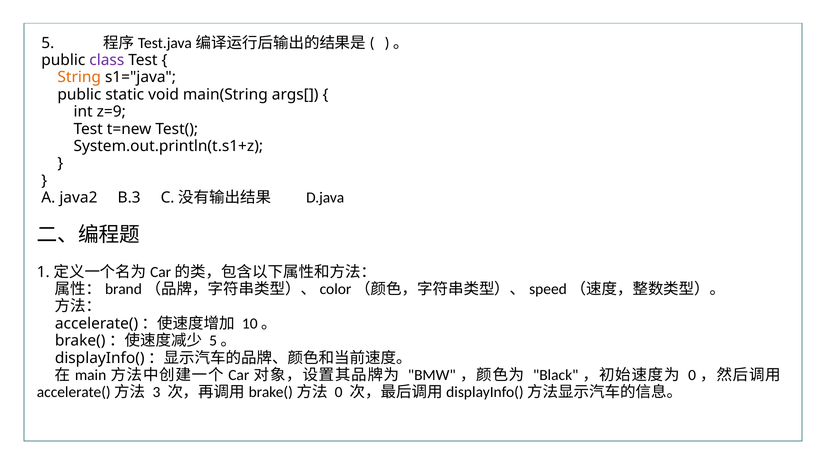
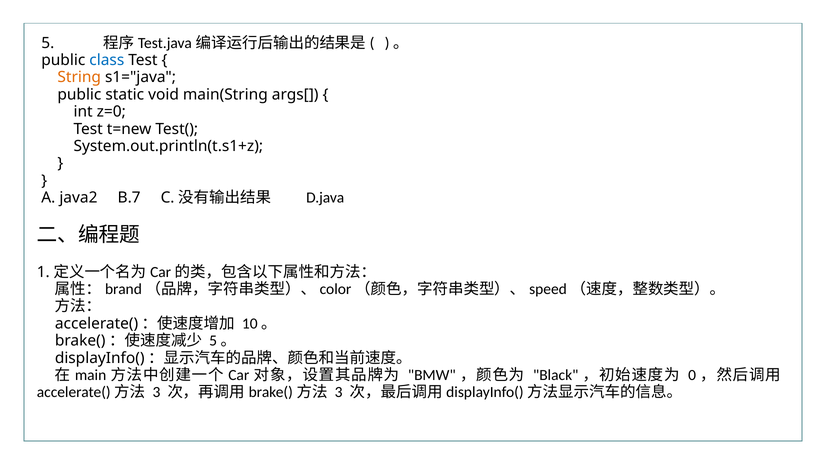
class colour: purple -> blue
z=9: z=9 -> z=0
B.3: B.3 -> B.7
0 at (339, 393): 0 -> 3
